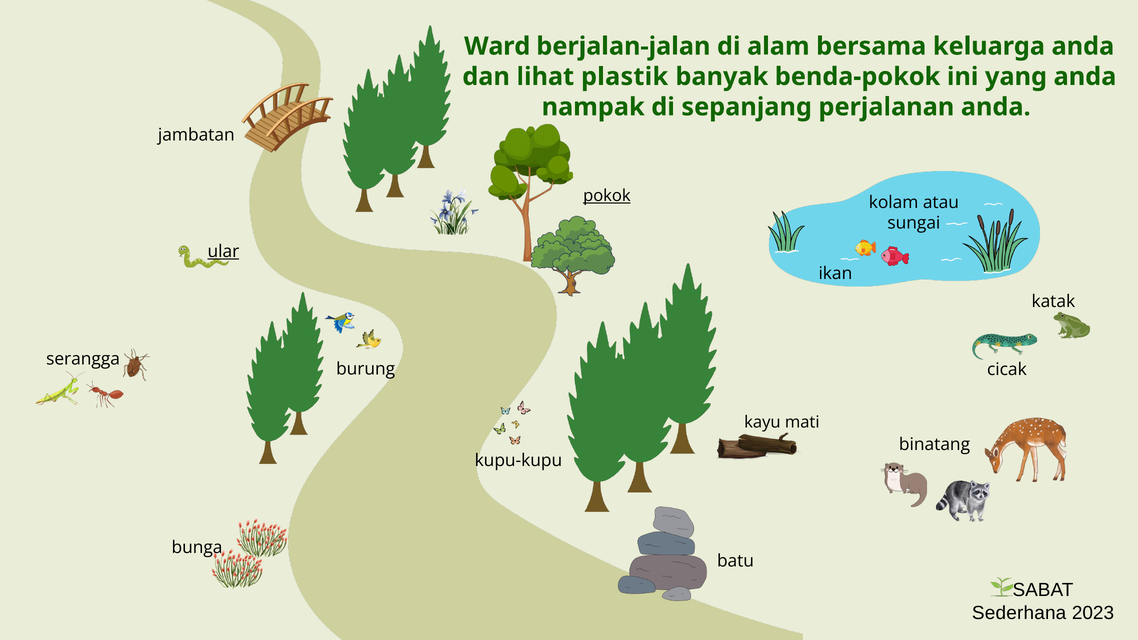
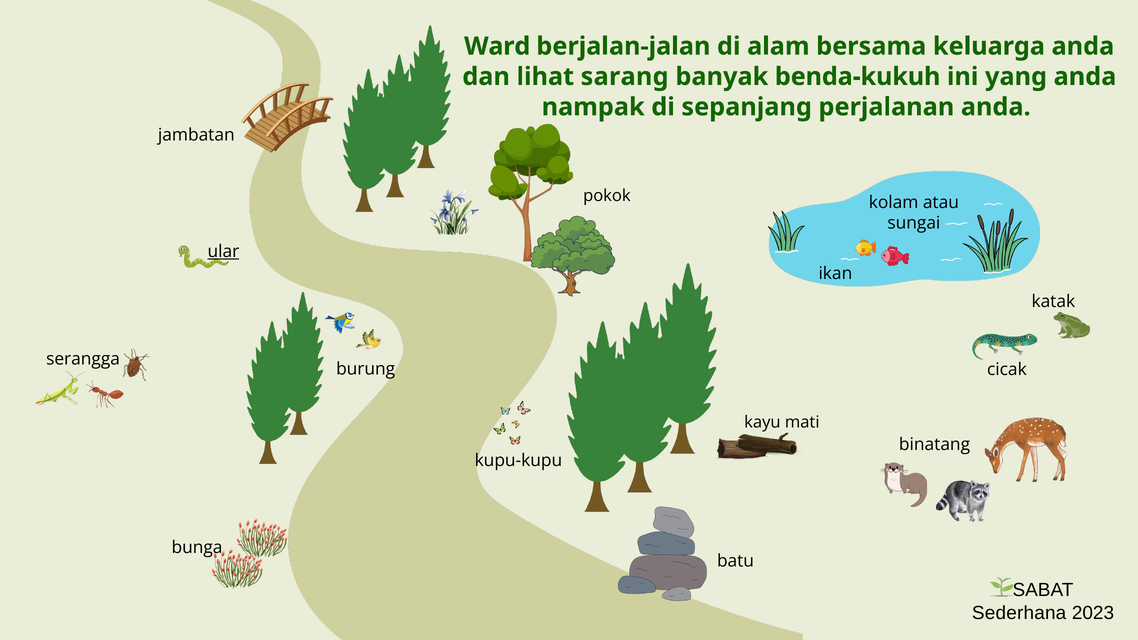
plastik: plastik -> sarang
benda-pokok: benda-pokok -> benda-kukuh
pokok underline: present -> none
